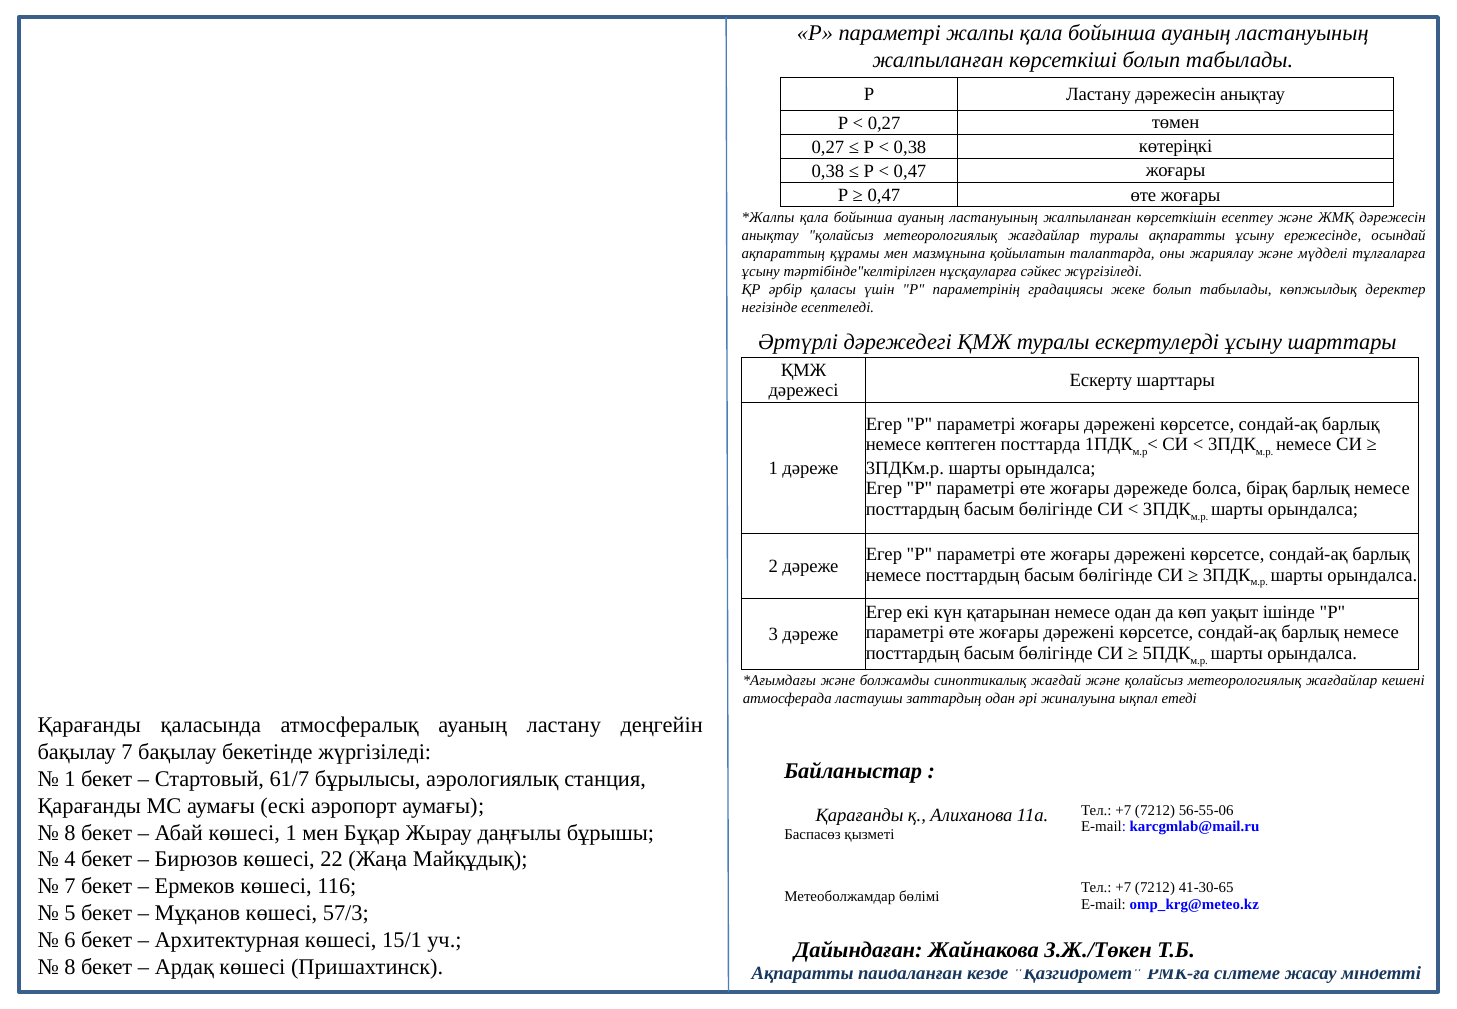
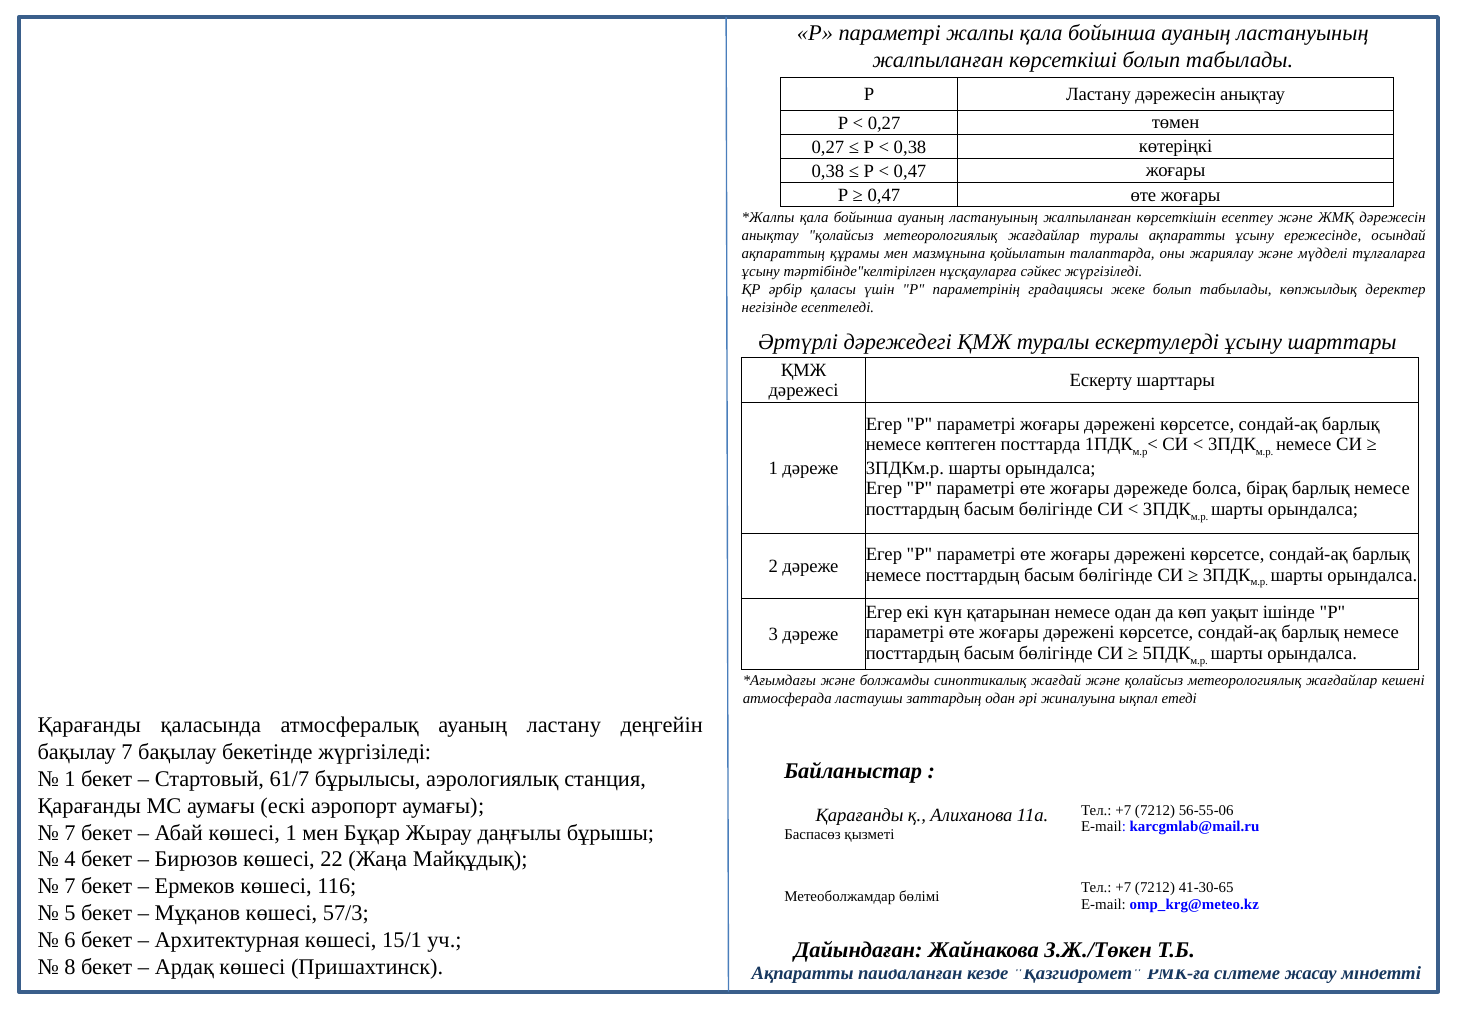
8 at (70, 832): 8 -> 7
